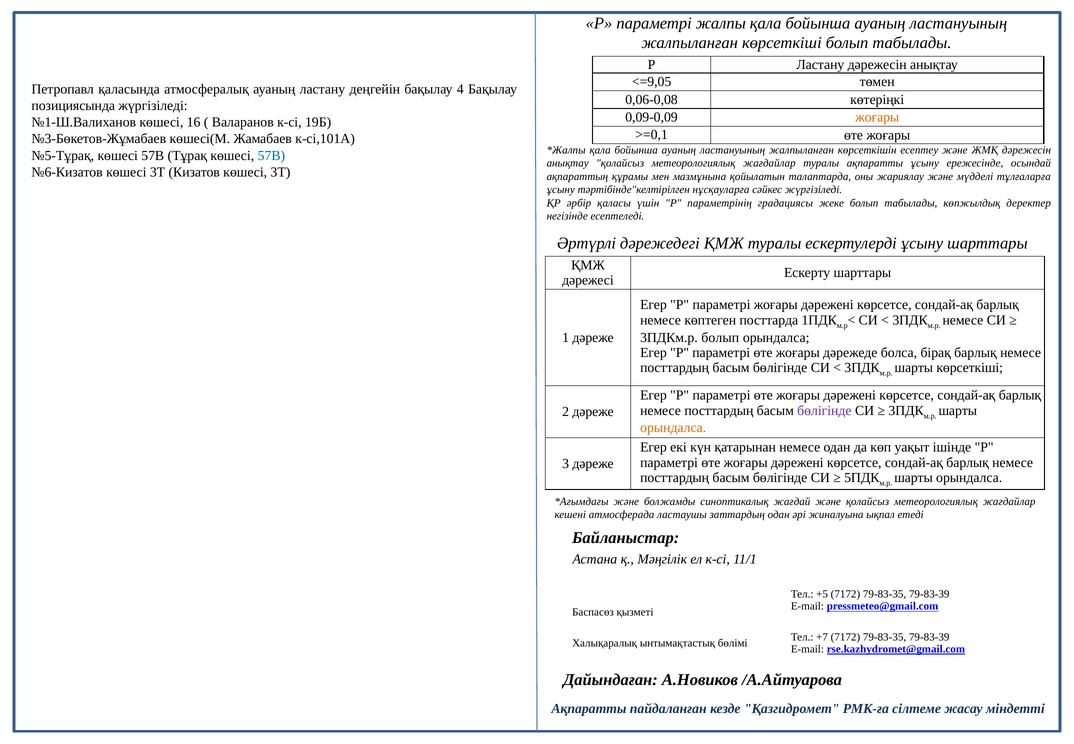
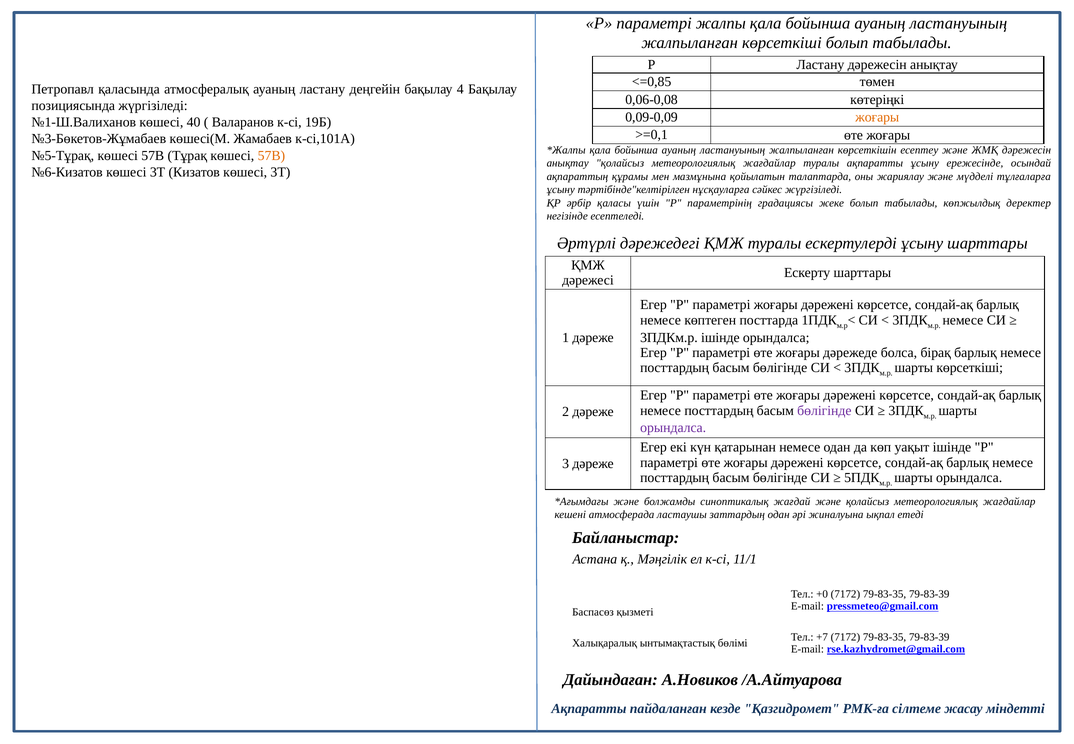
<=9,05: <=9,05 -> <=0,85
16: 16 -> 40
57В at (271, 155) colour: blue -> orange
3ПДКм.р болып: болып -> ішінде
орындалса at (673, 428) colour: orange -> purple
+5: +5 -> +0
